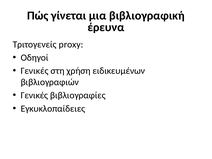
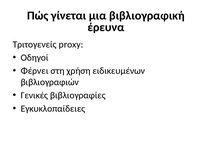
Γενικές at (35, 71): Γενικές -> Φέρνει
